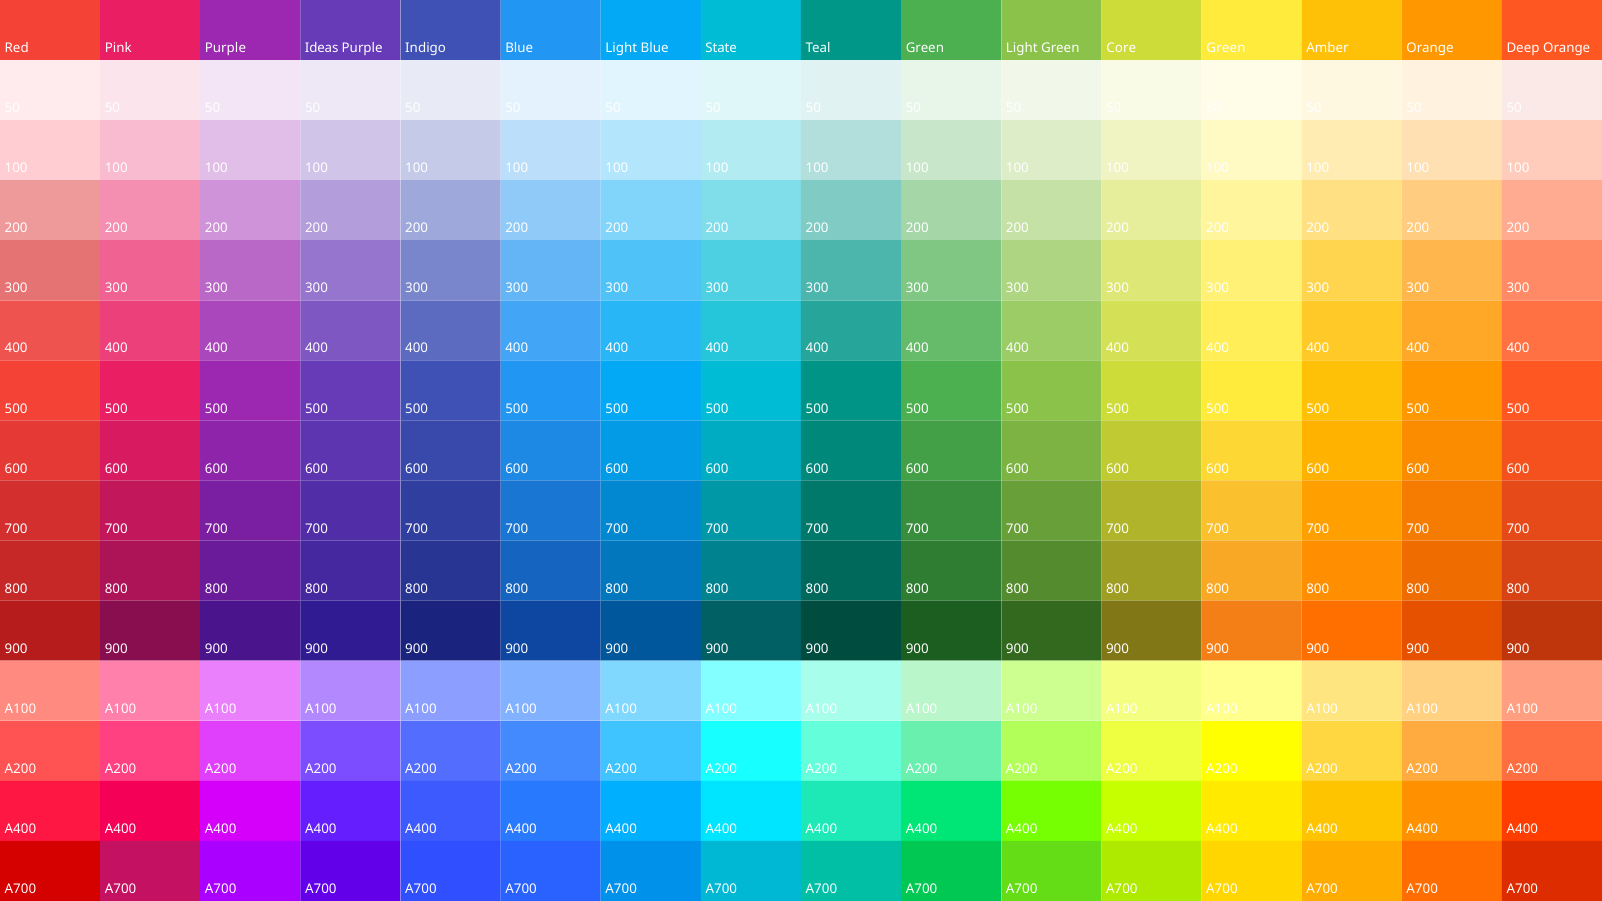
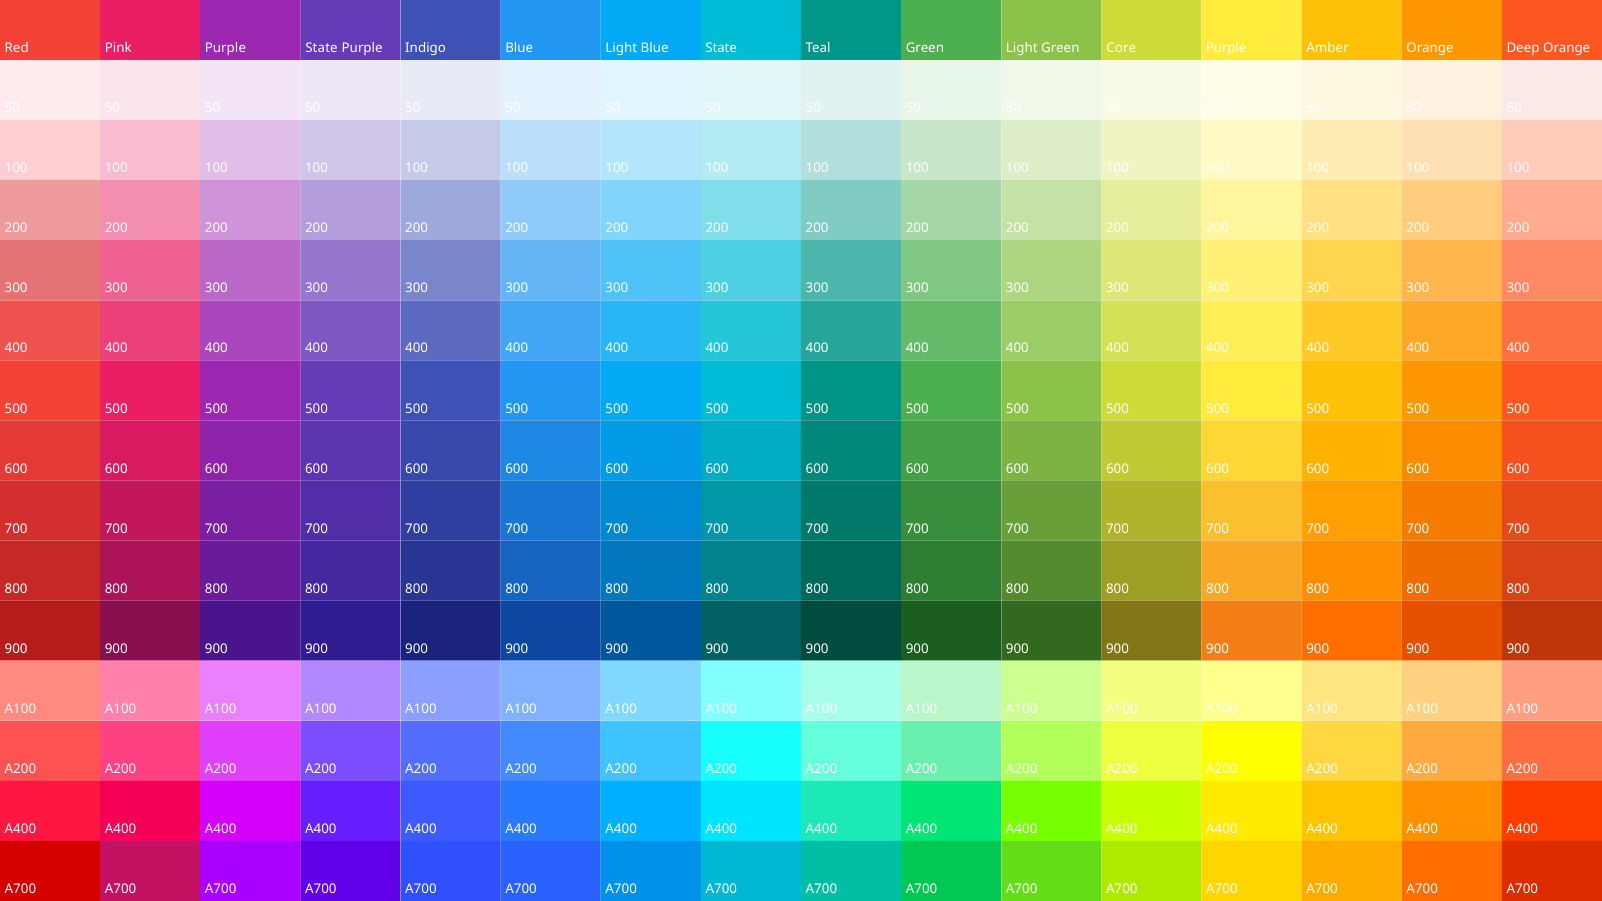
Ideas at (322, 48): Ideas -> State
Green at (1226, 48): Green -> Purple
